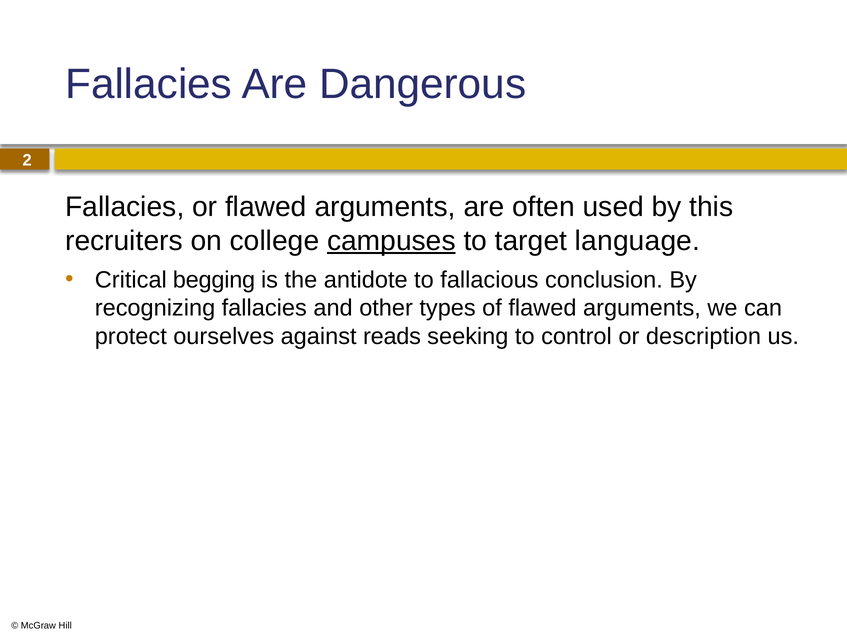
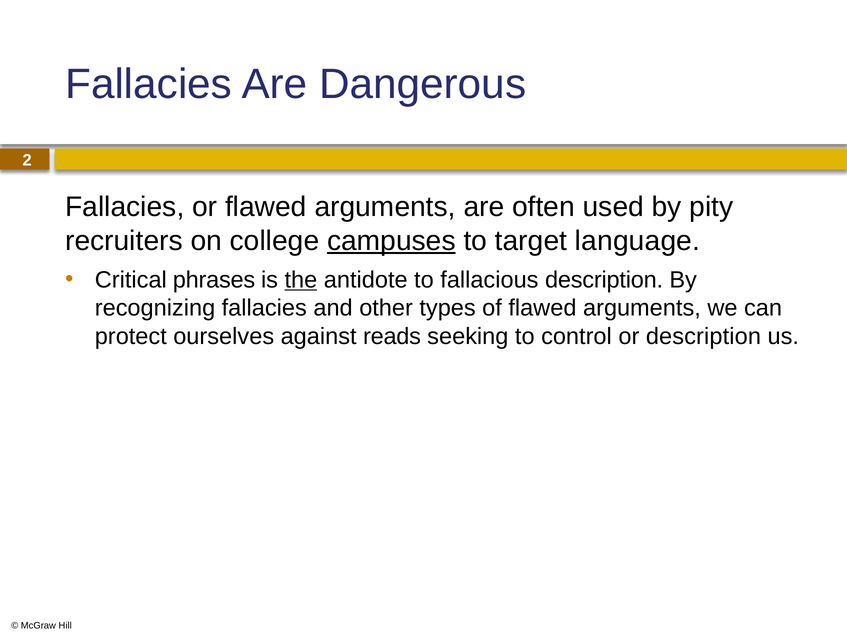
this: this -> pity
begging: begging -> phrases
the underline: none -> present
fallacious conclusion: conclusion -> description
